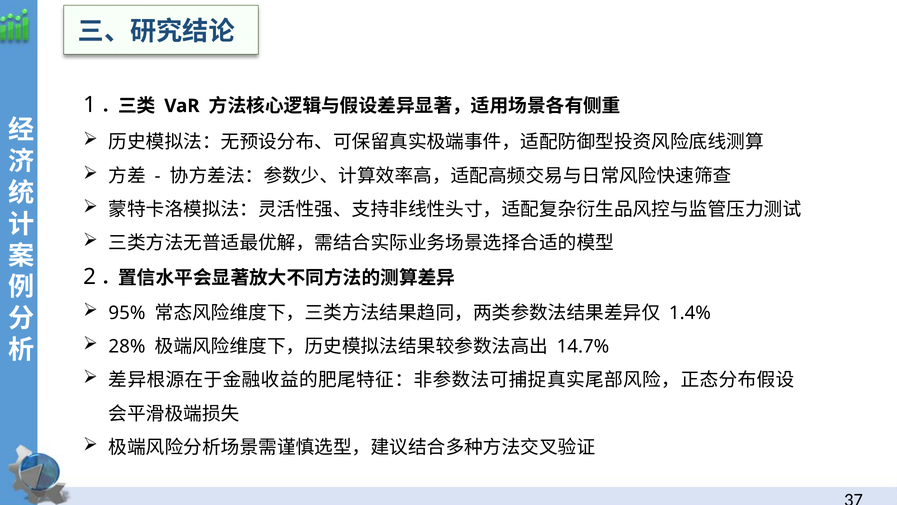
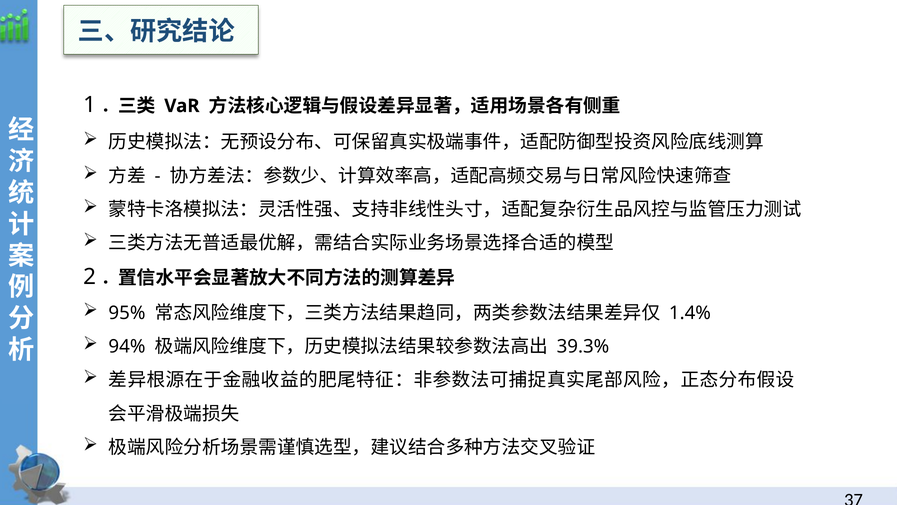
28%: 28% -> 94%
14.7%: 14.7% -> 39.3%
